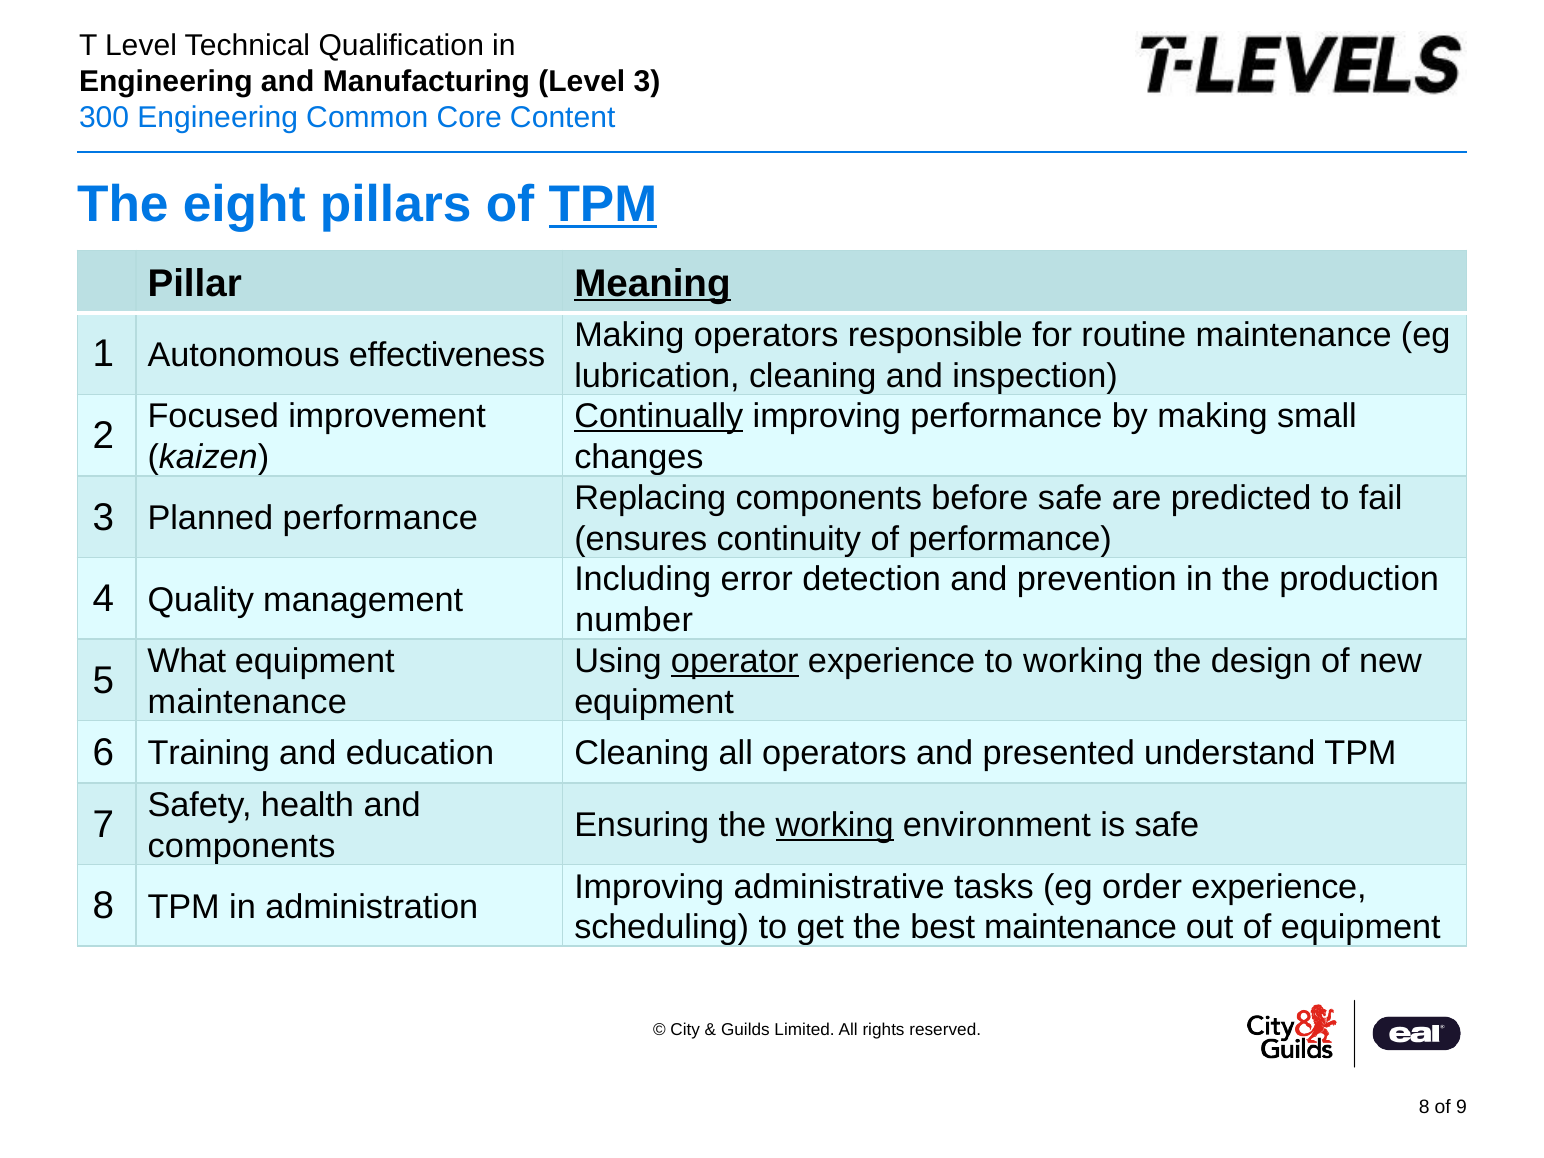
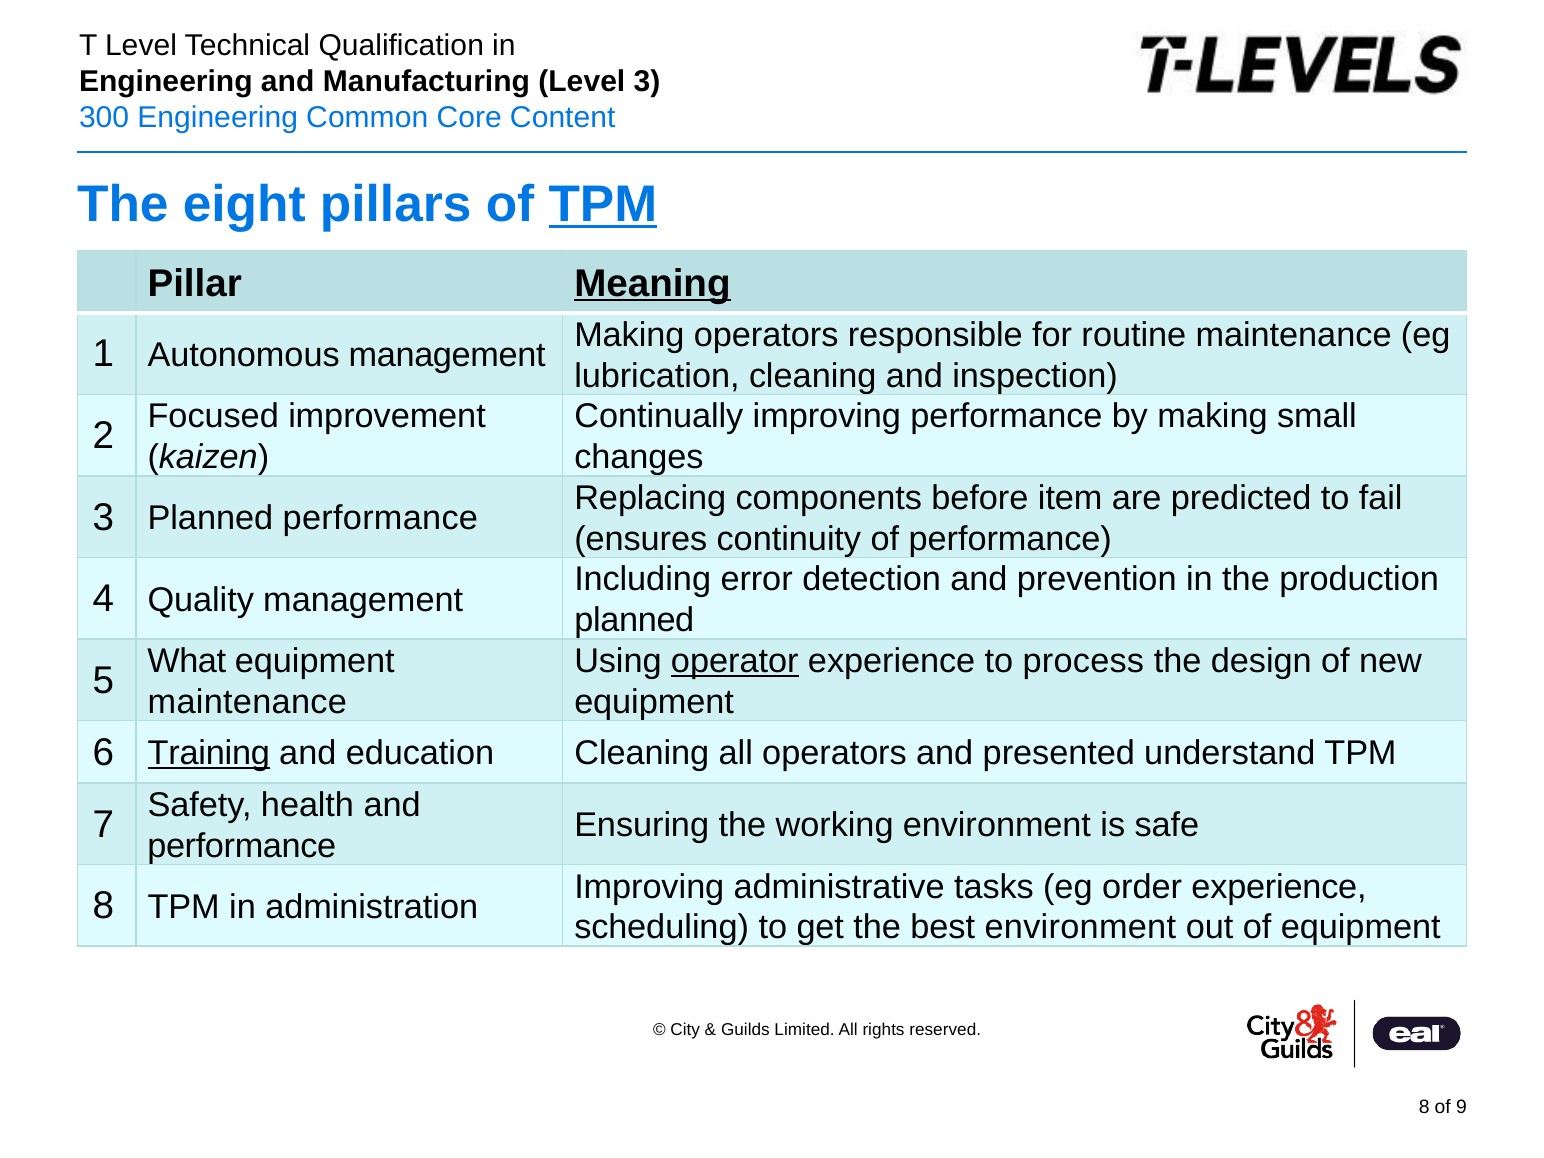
Autonomous effectiveness: effectiveness -> management
Continually underline: present -> none
before safe: safe -> item
number at (634, 620): number -> planned
to working: working -> process
Training underline: none -> present
working at (835, 826) underline: present -> none
components at (242, 846): components -> performance
best maintenance: maintenance -> environment
